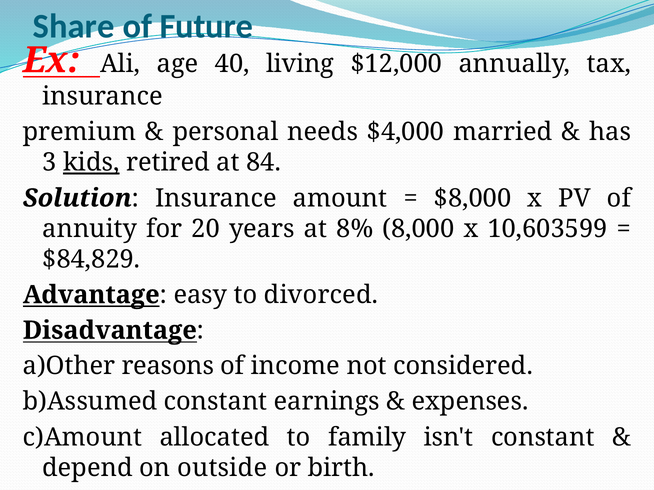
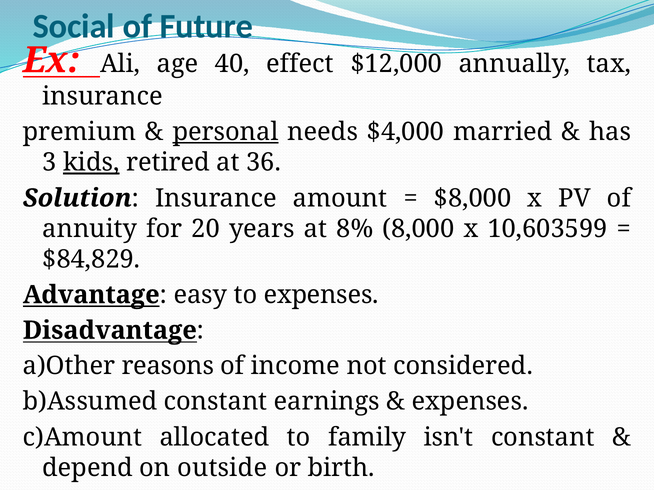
Share: Share -> Social
living: living -> effect
personal underline: none -> present
84: 84 -> 36
to divorced: divorced -> expenses
